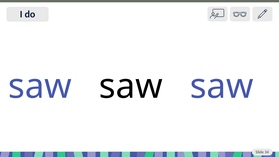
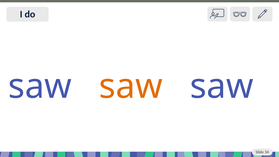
saw at (131, 86) colour: black -> orange
